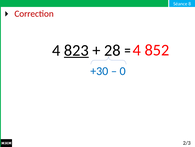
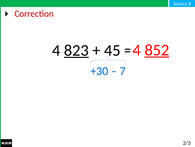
28: 28 -> 45
852 underline: none -> present
0: 0 -> 7
